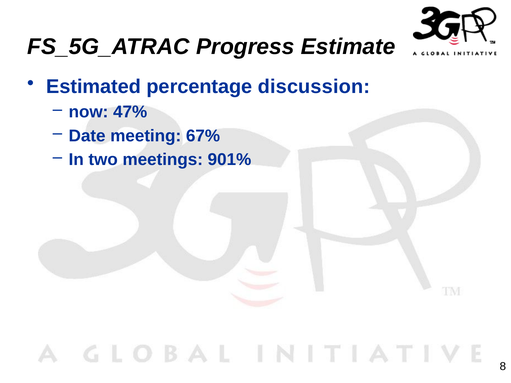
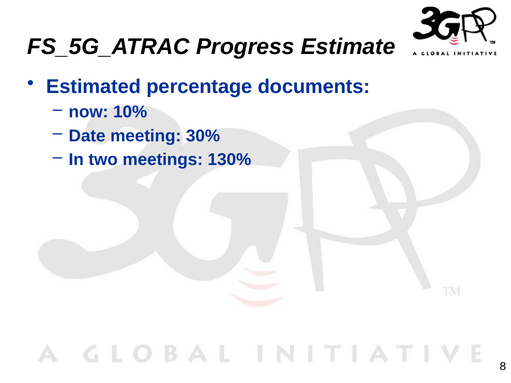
discussion: discussion -> documents
47%: 47% -> 10%
67%: 67% -> 30%
901%: 901% -> 130%
